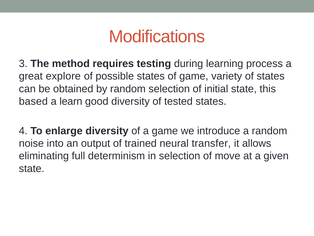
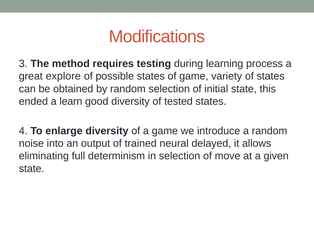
based: based -> ended
transfer: transfer -> delayed
